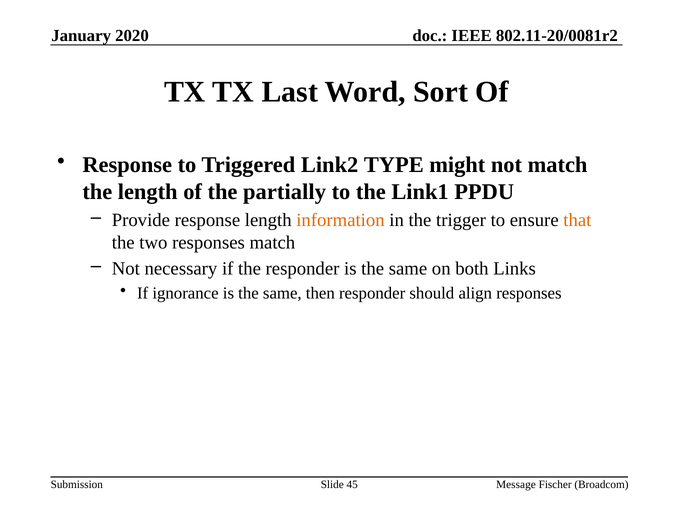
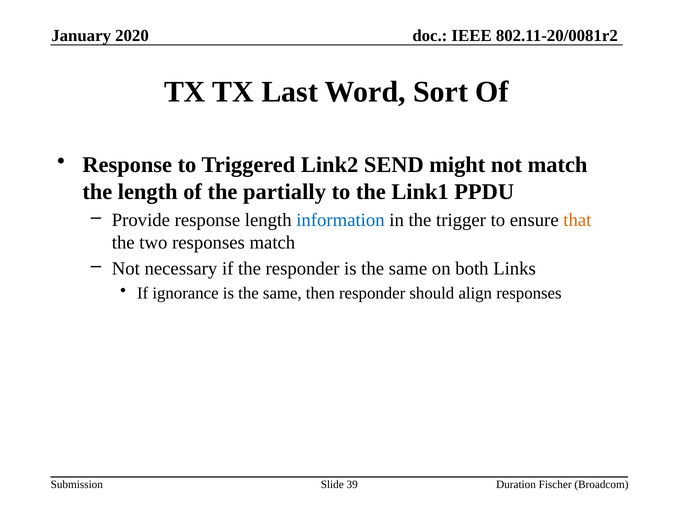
TYPE: TYPE -> SEND
information colour: orange -> blue
45: 45 -> 39
Message: Message -> Duration
